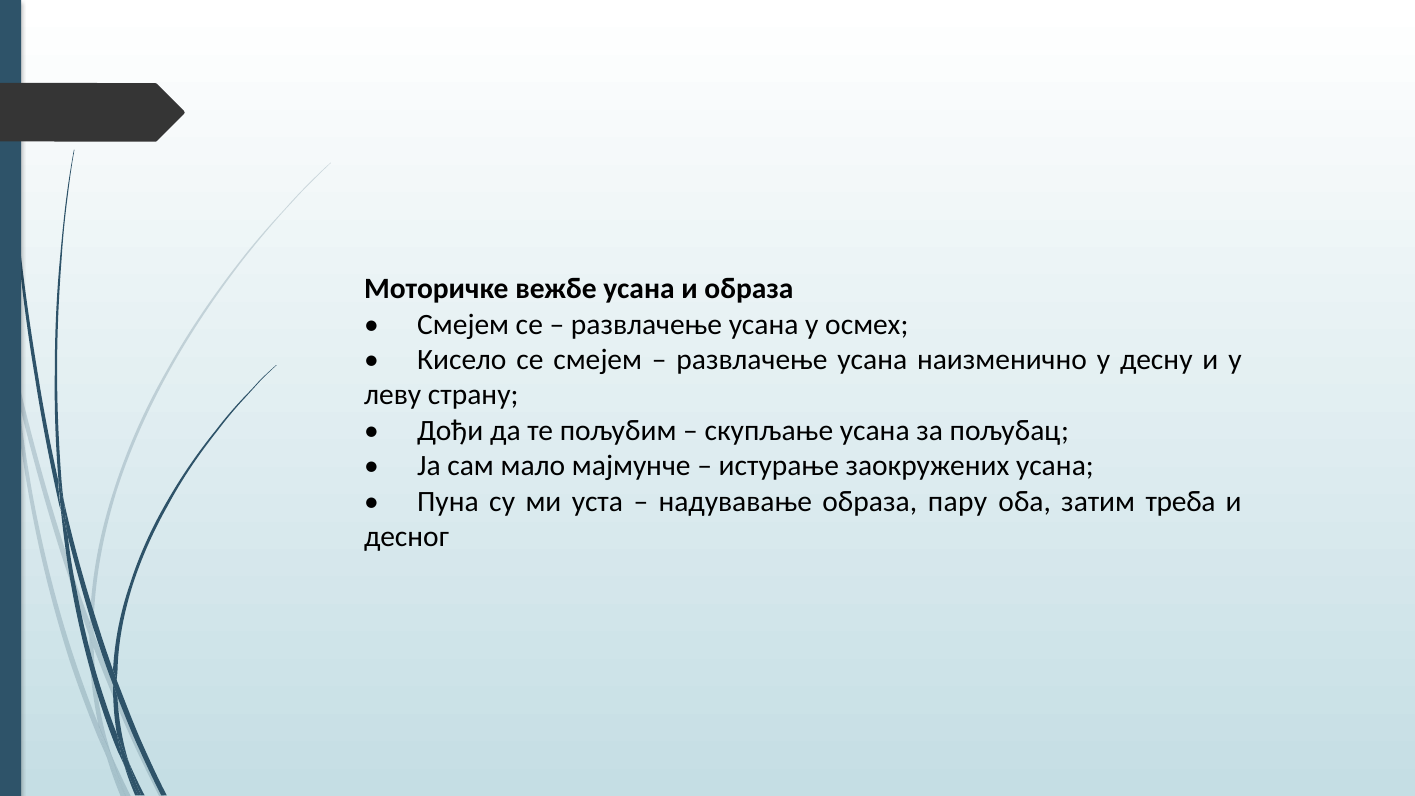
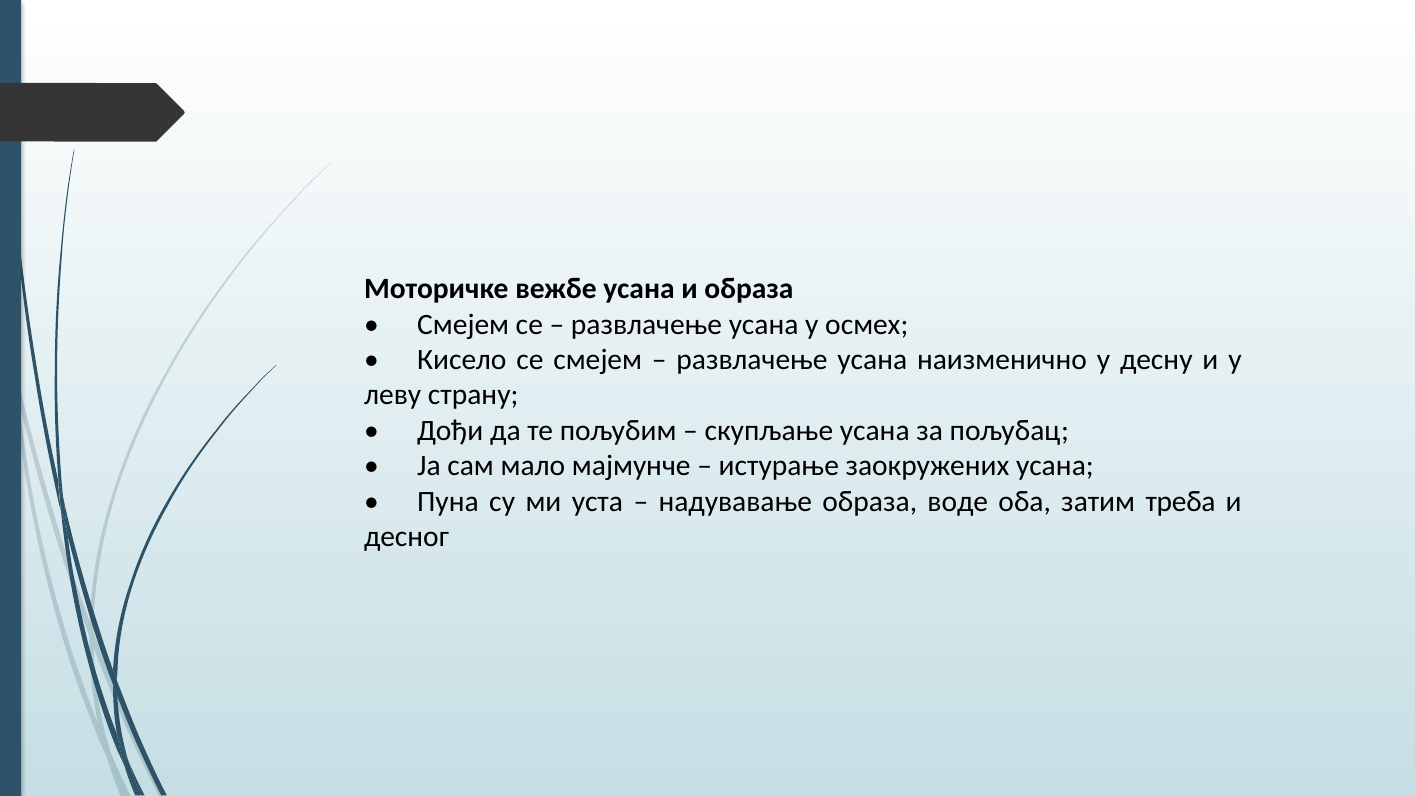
пару: пару -> воде
